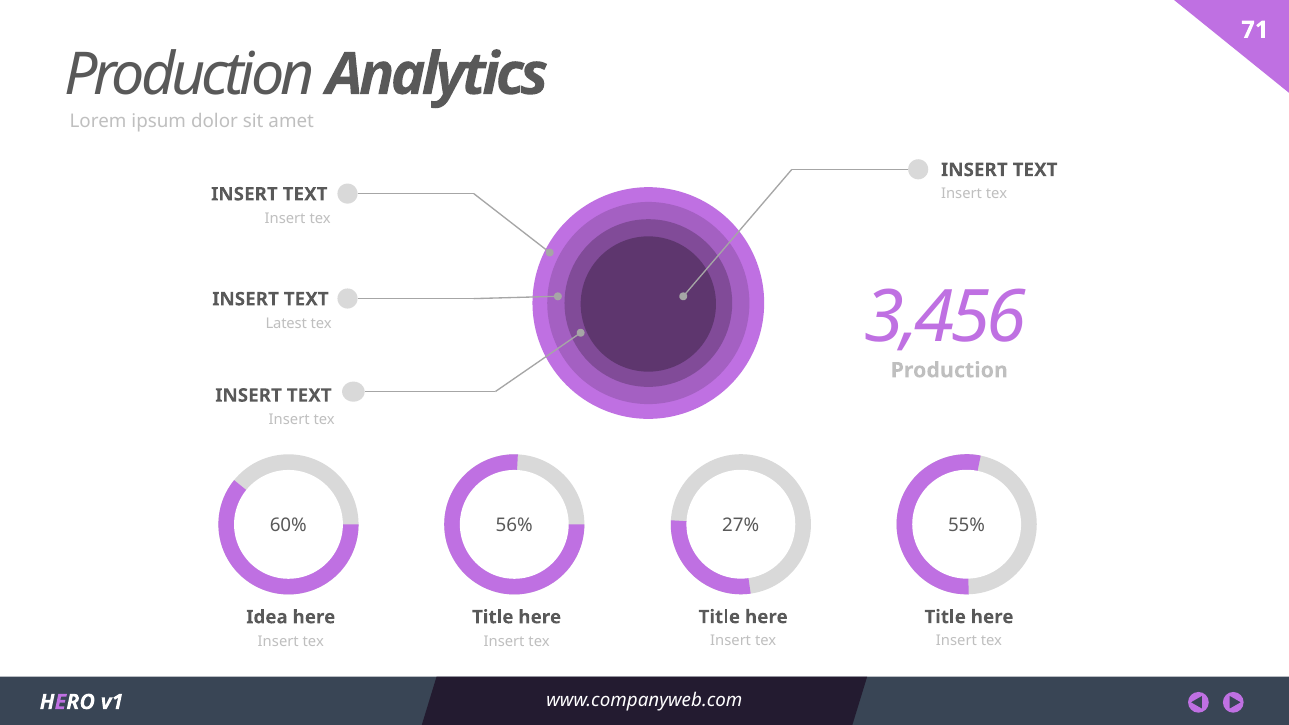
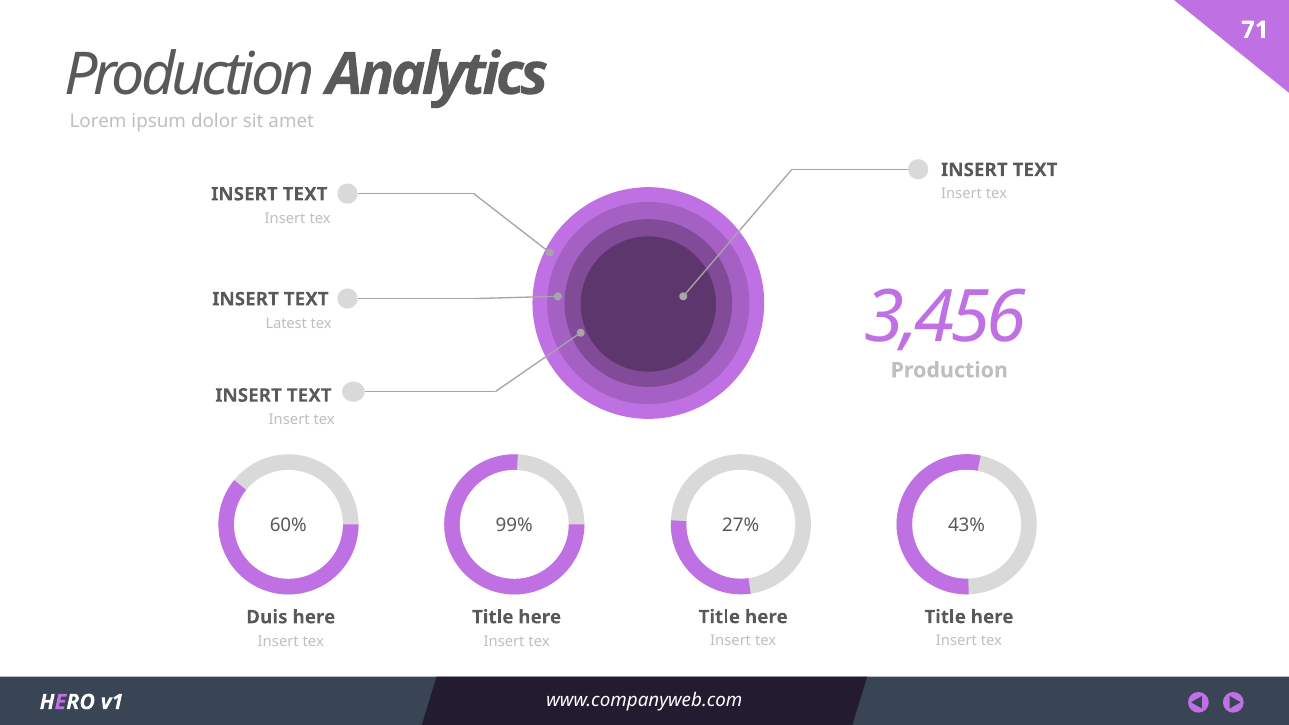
55%: 55% -> 43%
56%: 56% -> 99%
Idea: Idea -> Duis
